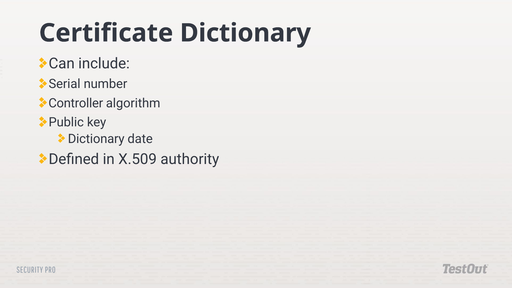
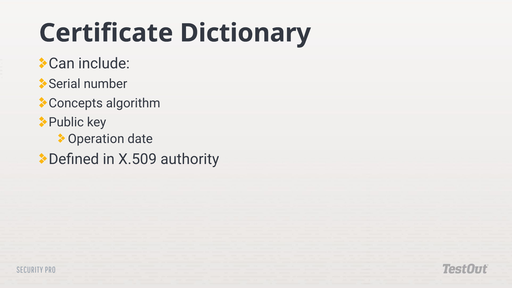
Controller: Controller -> Concepts
Dictionary at (96, 139): Dictionary -> Operation
